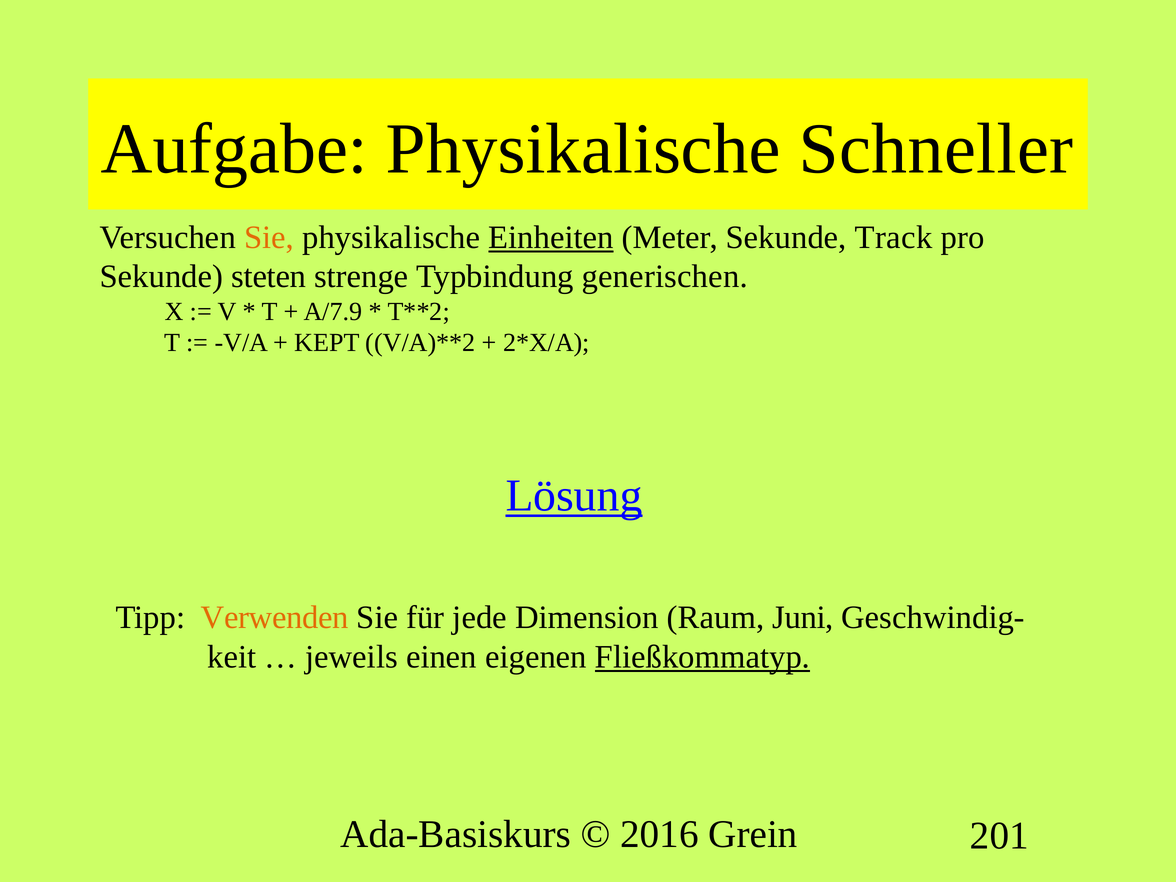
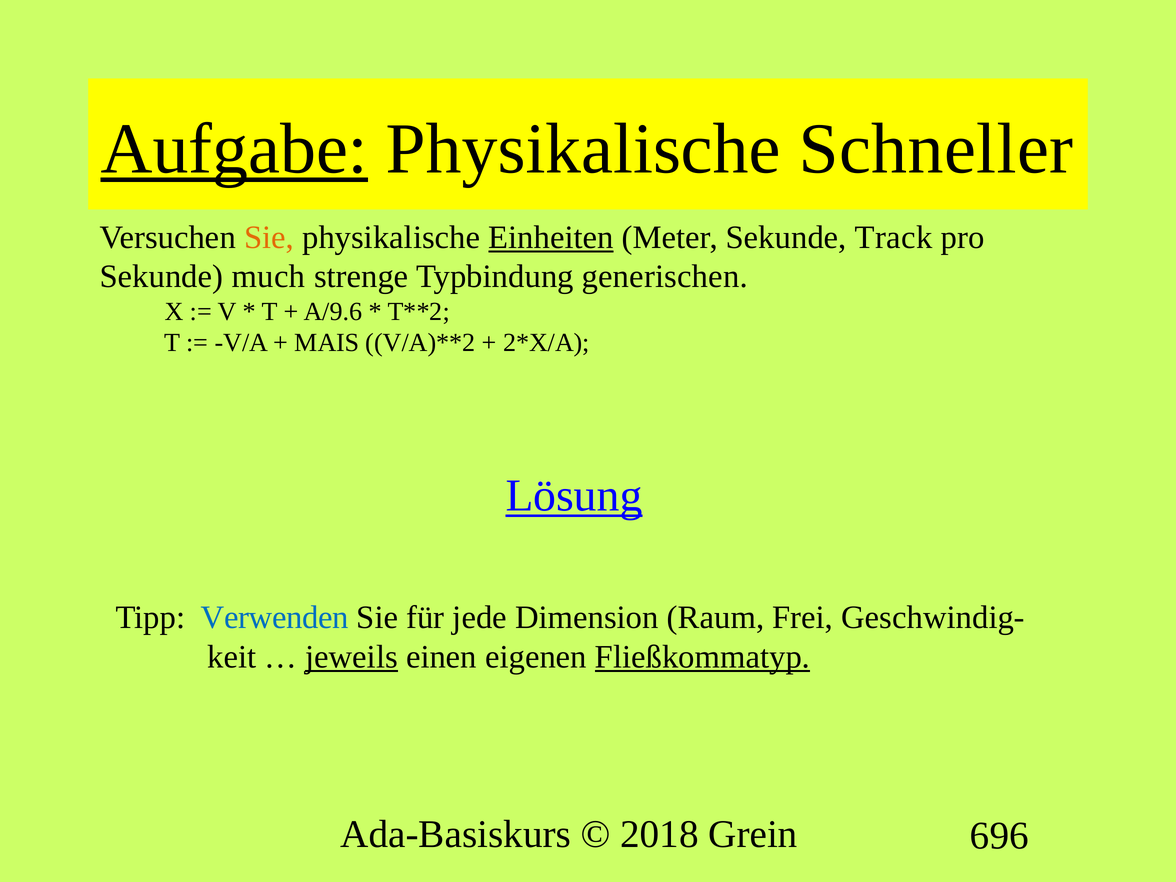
Aufgabe underline: none -> present
steten: steten -> much
A/7.9: A/7.9 -> A/9.6
KEPT: KEPT -> MAIS
Verwenden colour: orange -> blue
Juni: Juni -> Frei
jeweils underline: none -> present
2016: 2016 -> 2018
201: 201 -> 696
